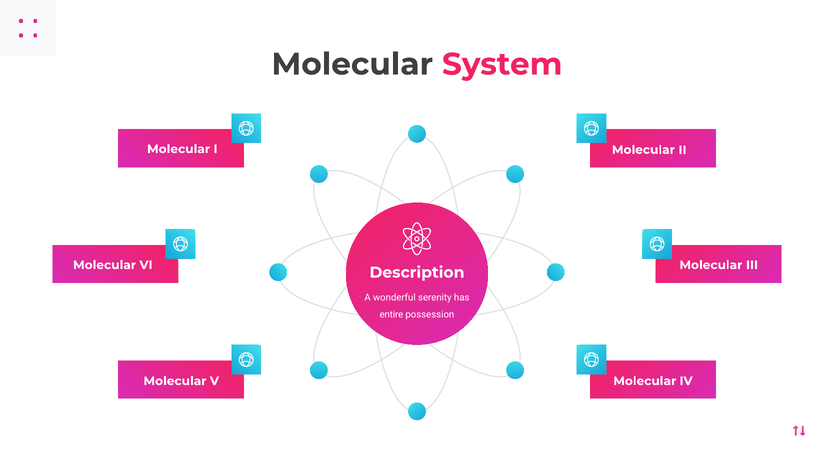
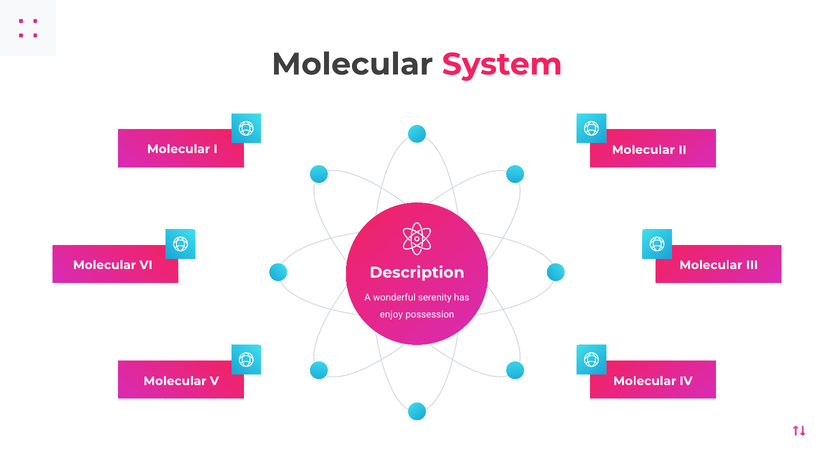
entire: entire -> enjoy
